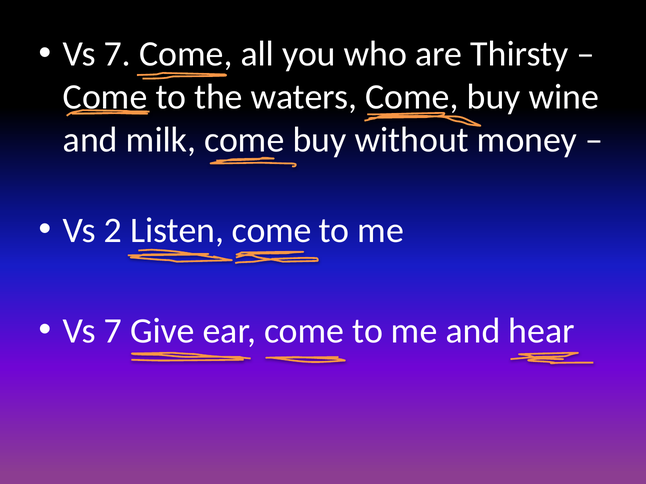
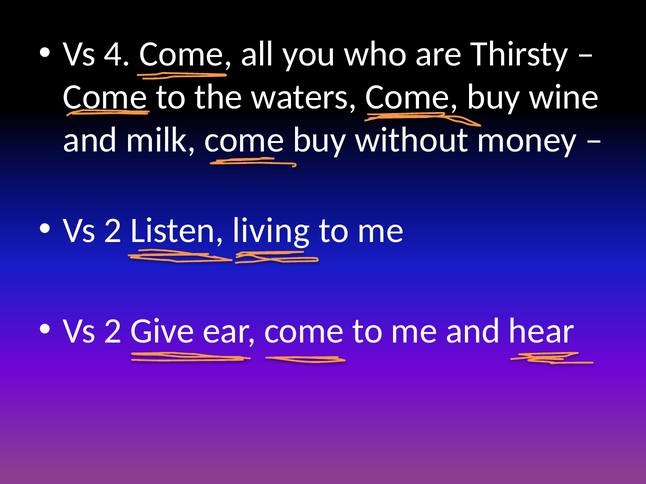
7 at (117, 54): 7 -> 4
come at (272, 231): come -> living
7 at (113, 331): 7 -> 2
